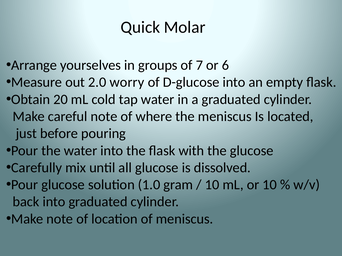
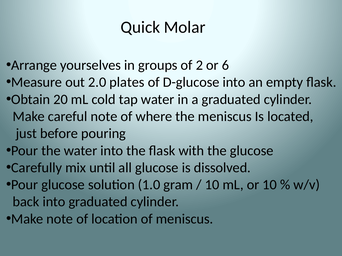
7: 7 -> 2
worry: worry -> plates
